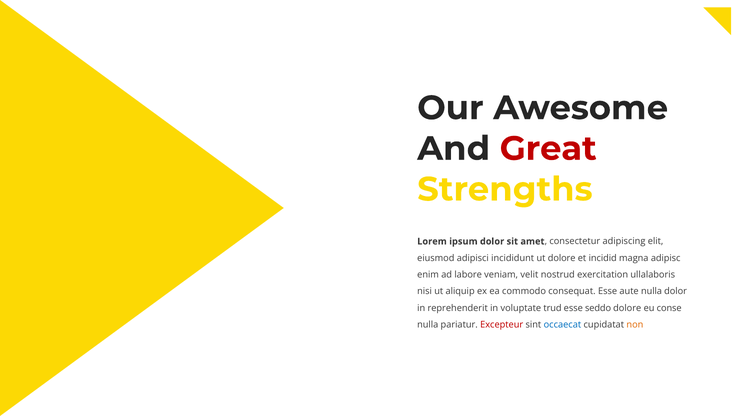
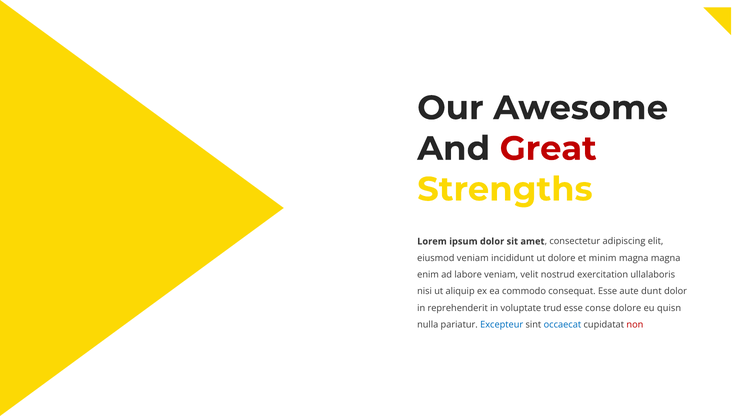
eiusmod adipisci: adipisci -> veniam
incidid: incidid -> minim
magna adipisc: adipisc -> magna
aute nulla: nulla -> dunt
seddo: seddo -> conse
conse: conse -> quisn
Excepteur colour: red -> blue
non colour: orange -> red
